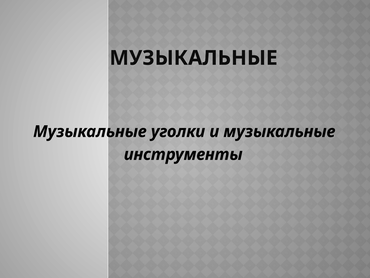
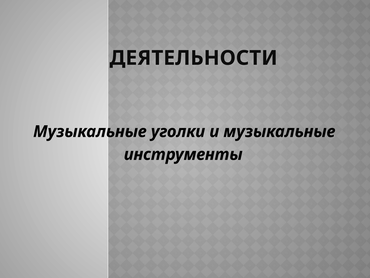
МУЗЫКАЛЬНЫЕ at (194, 58): МУЗЫКАЛЬНЫЕ -> ДЕЯТЕЛЬНОСТИ
